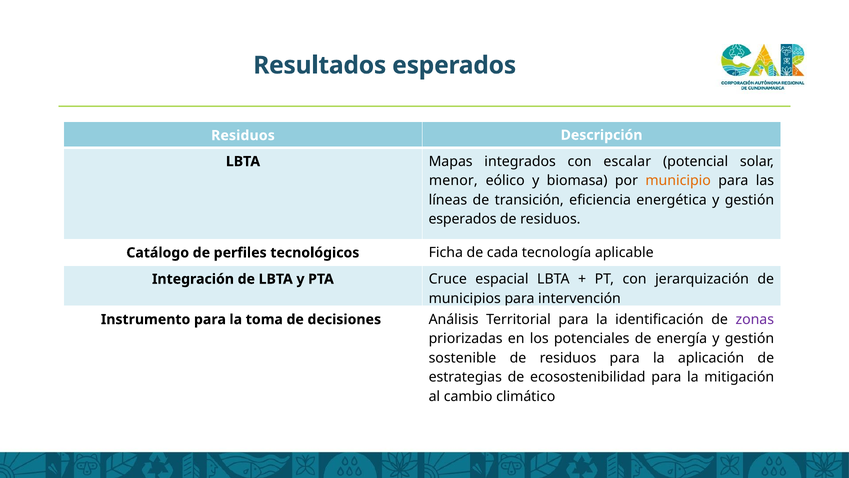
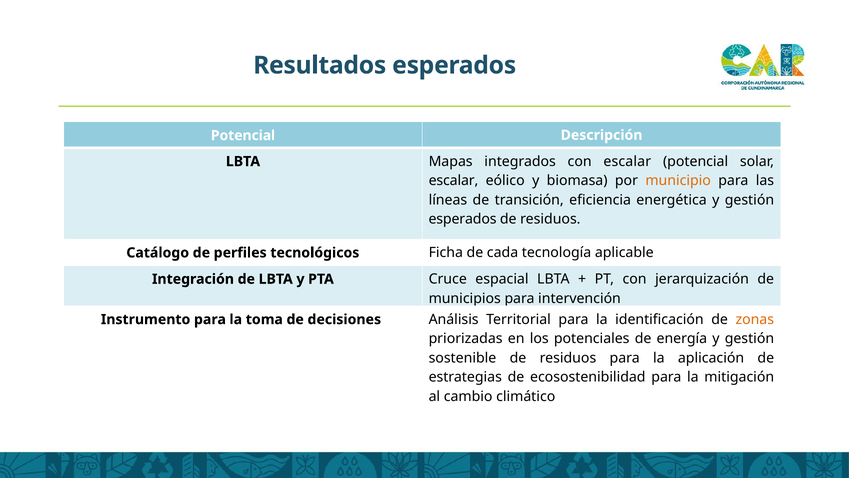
Residuos at (243, 135): Residuos -> Potencial
menor at (453, 181): menor -> escalar
zonas colour: purple -> orange
